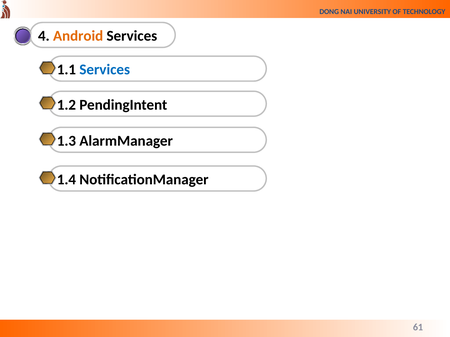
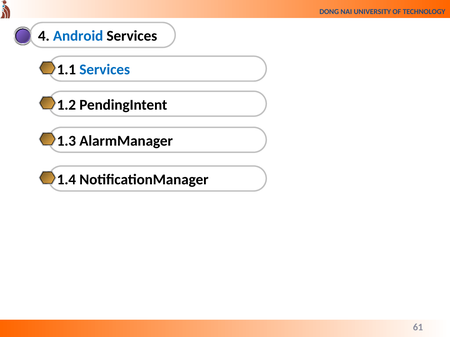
Android colour: orange -> blue
